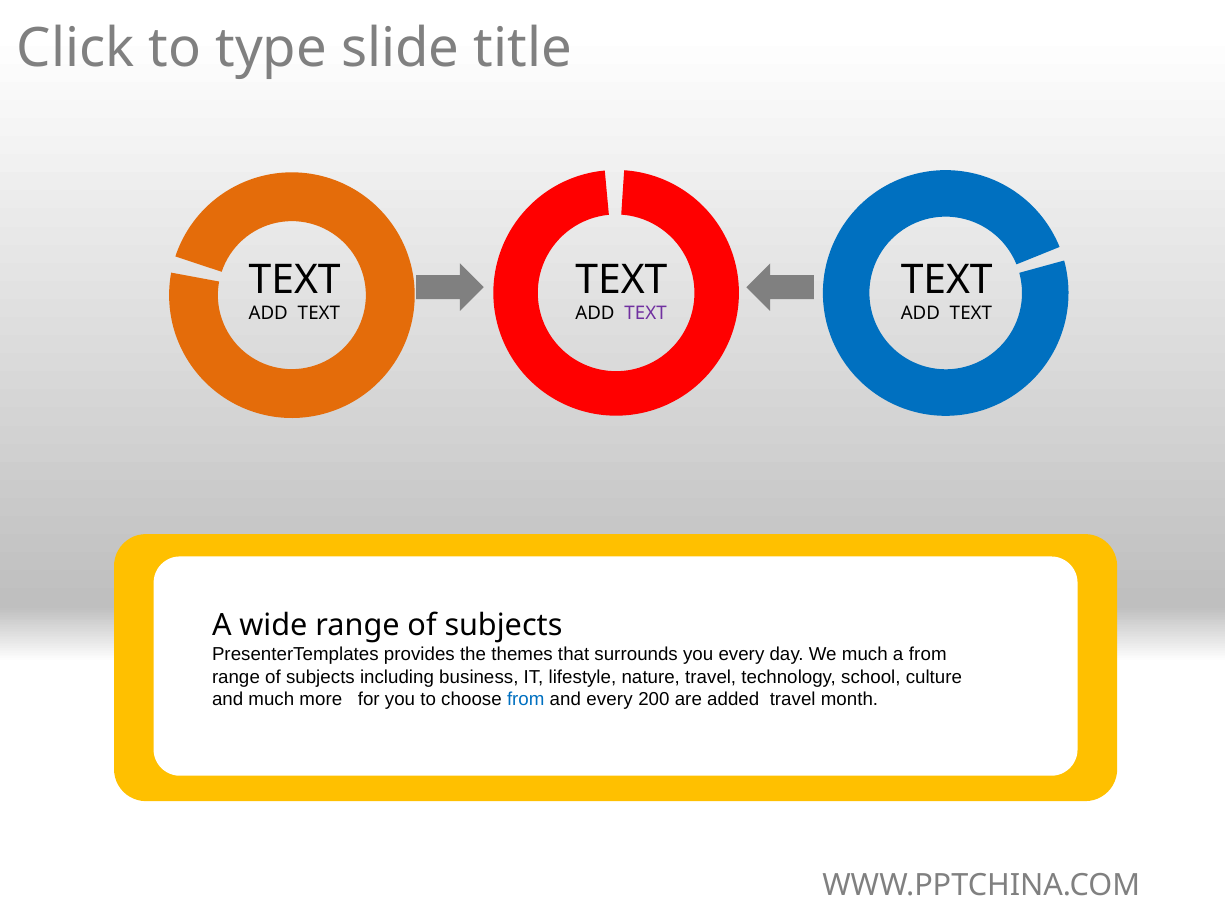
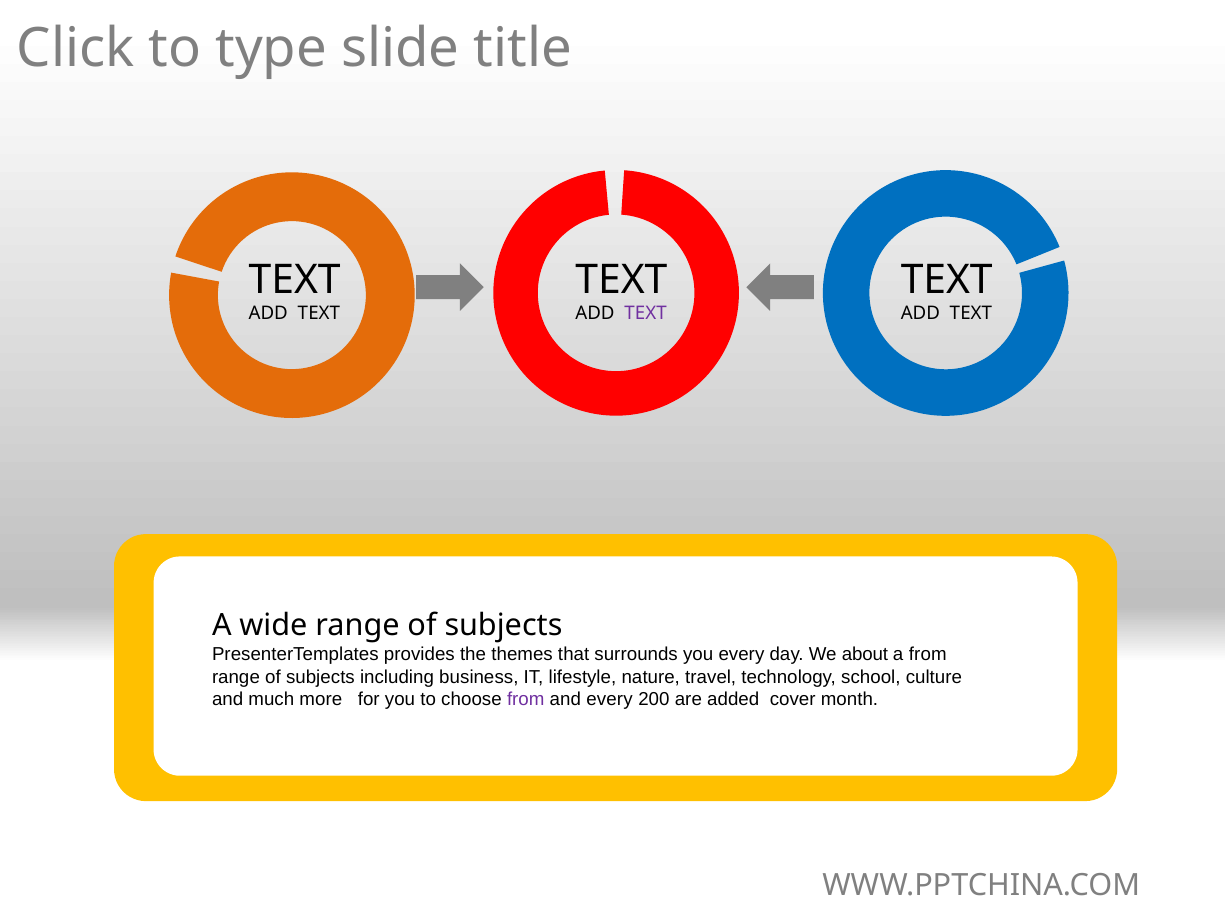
We much: much -> about
from at (526, 699) colour: blue -> purple
added travel: travel -> cover
